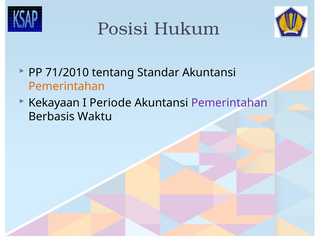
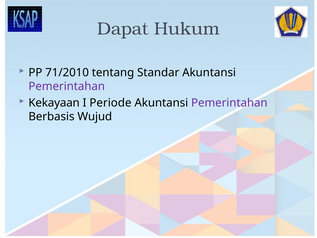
Posisi: Posisi -> Dapat
Pemerintahan at (67, 86) colour: orange -> purple
Waktu: Waktu -> Wujud
